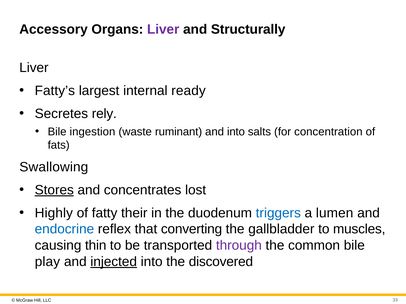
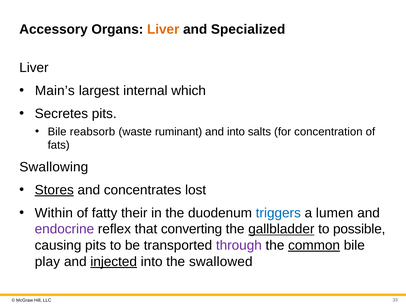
Liver at (163, 30) colour: purple -> orange
Structurally: Structurally -> Specialized
Fatty’s: Fatty’s -> Main’s
ready: ready -> which
Secretes rely: rely -> pits
ingestion: ingestion -> reabsorb
Highly: Highly -> Within
endocrine colour: blue -> purple
gallbladder underline: none -> present
muscles: muscles -> possible
causing thin: thin -> pits
common underline: none -> present
discovered: discovered -> swallowed
